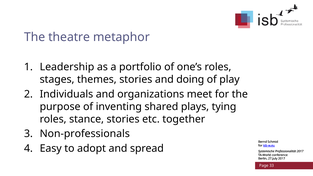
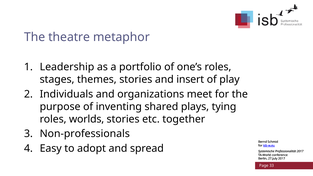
doing: doing -> insert
stance: stance -> worlds
